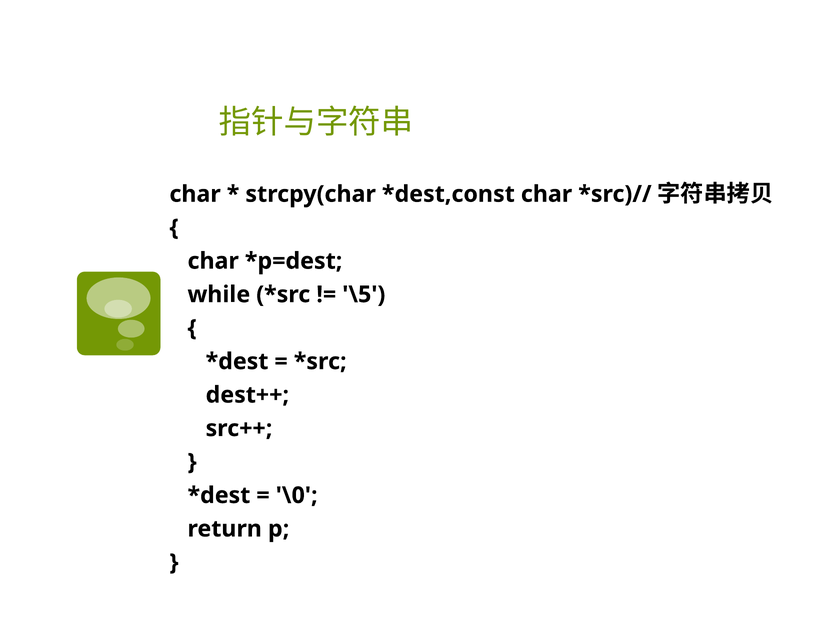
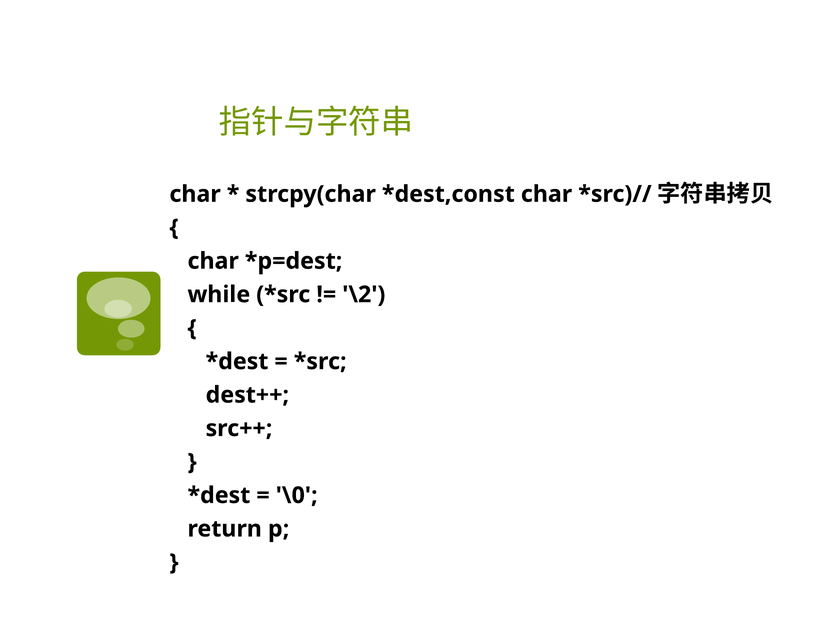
\5: \5 -> \2
